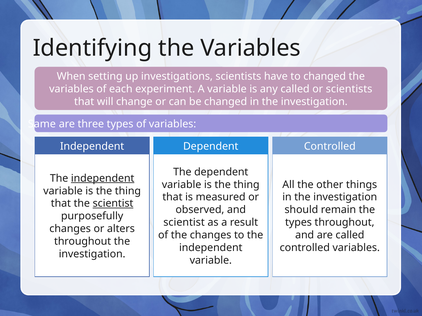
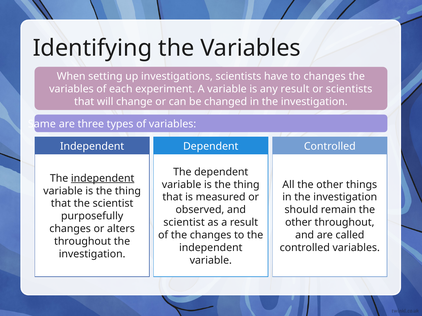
to changed: changed -> changes
any called: called -> result
scientist at (113, 204) underline: present -> none
types at (298, 223): types -> other
